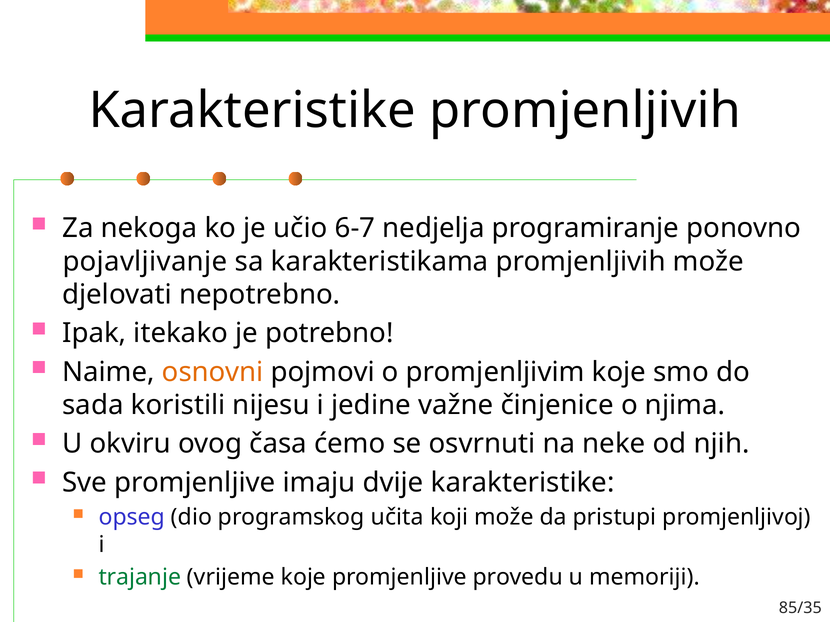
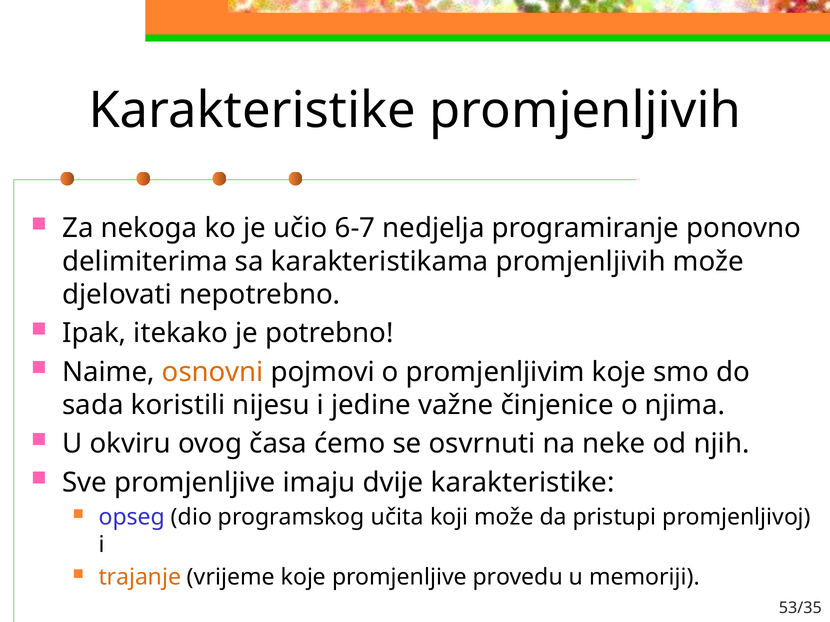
pojavljivanje: pojavljivanje -> delimiterima
trajanje colour: green -> orange
85/35: 85/35 -> 53/35
